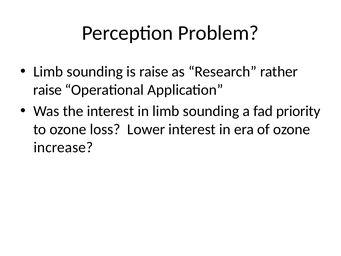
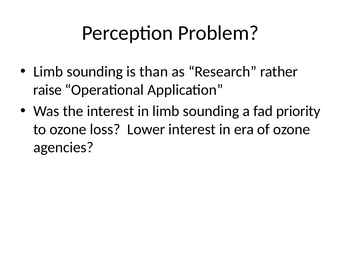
is raise: raise -> than
increase: increase -> agencies
